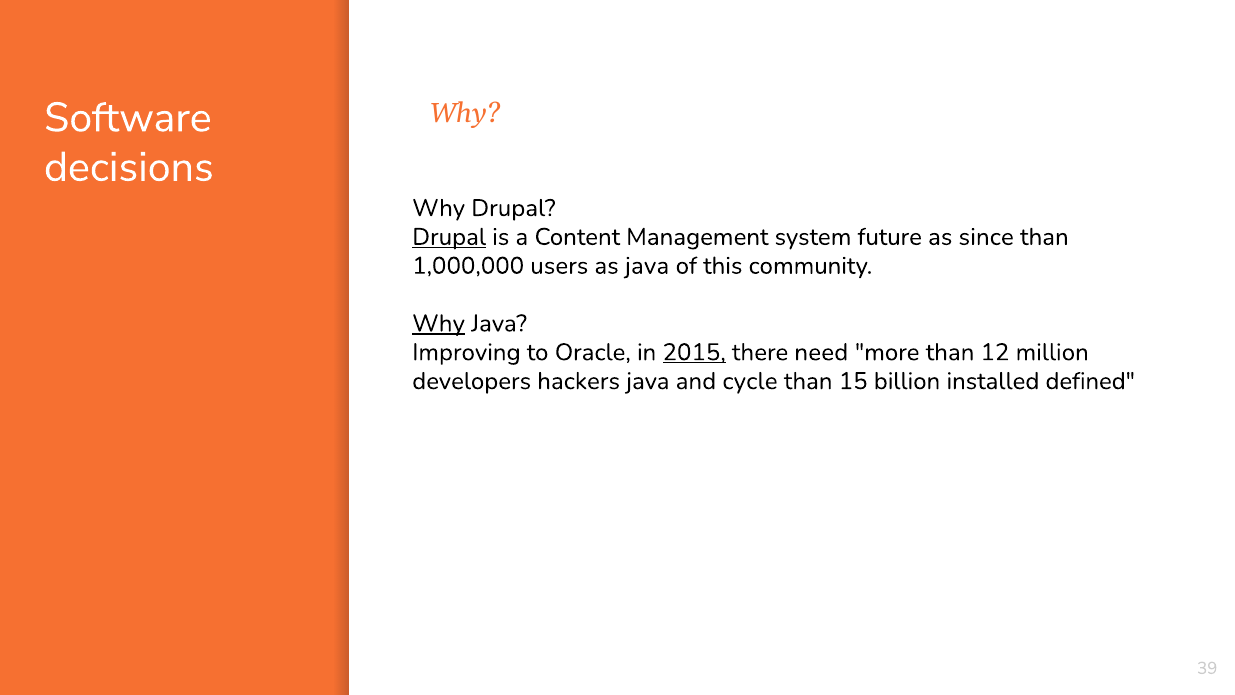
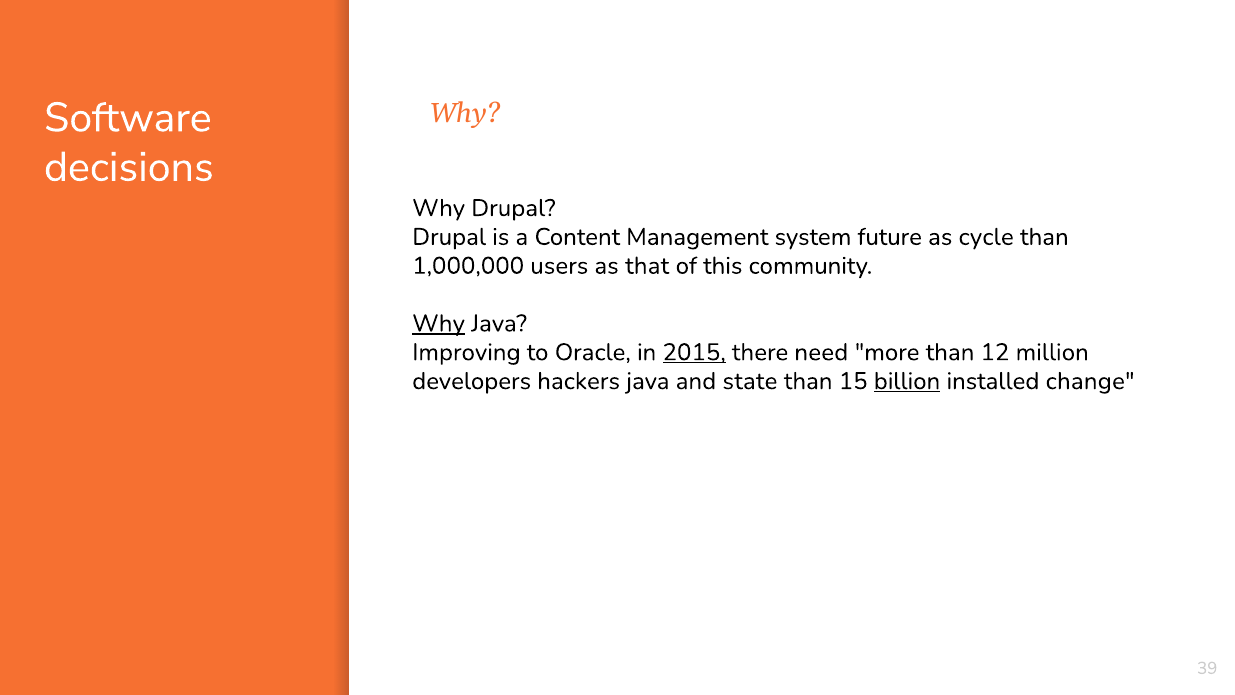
Drupal at (449, 237) underline: present -> none
since: since -> cycle
as java: java -> that
cycle: cycle -> state
billion underline: none -> present
defined: defined -> change
